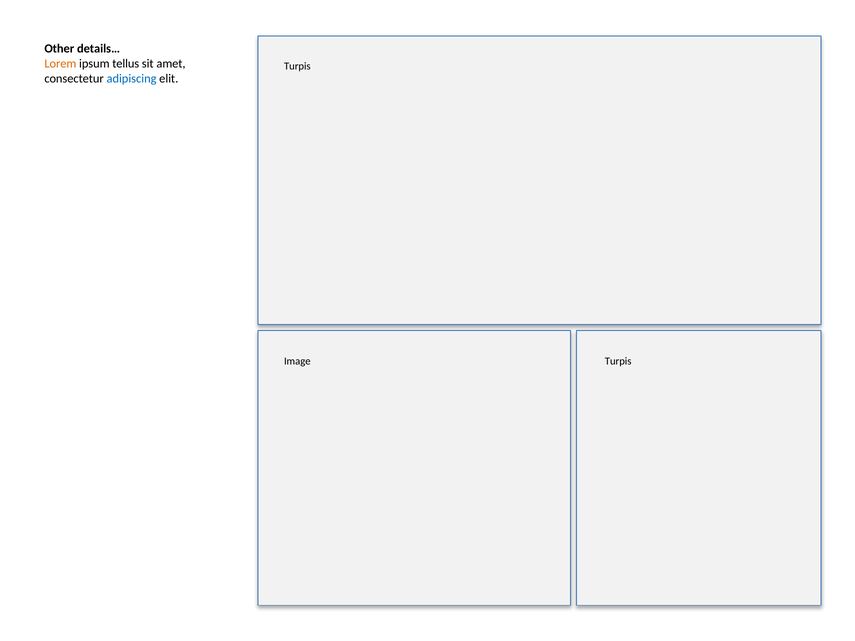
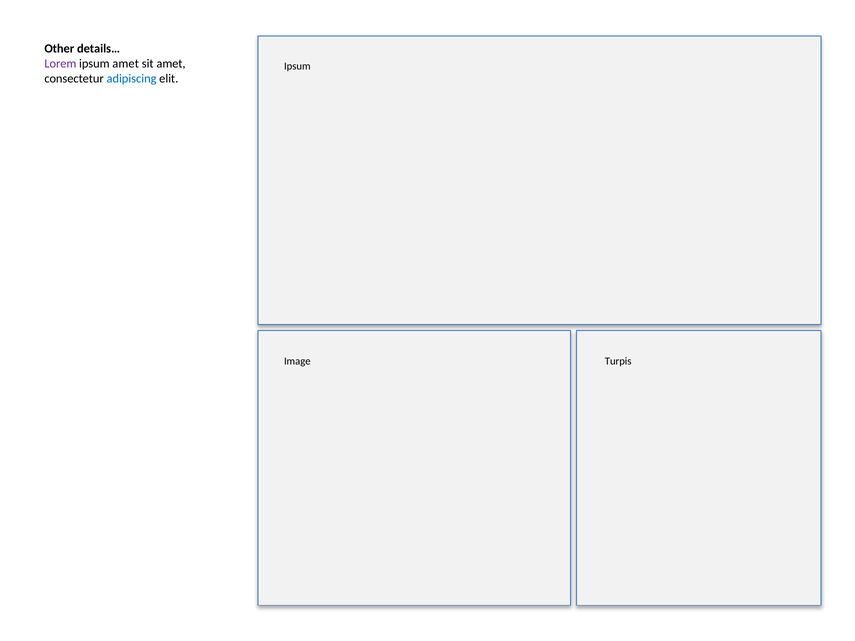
Lorem colour: orange -> purple
ipsum tellus: tellus -> amet
Turpis at (297, 66): Turpis -> Ipsum
